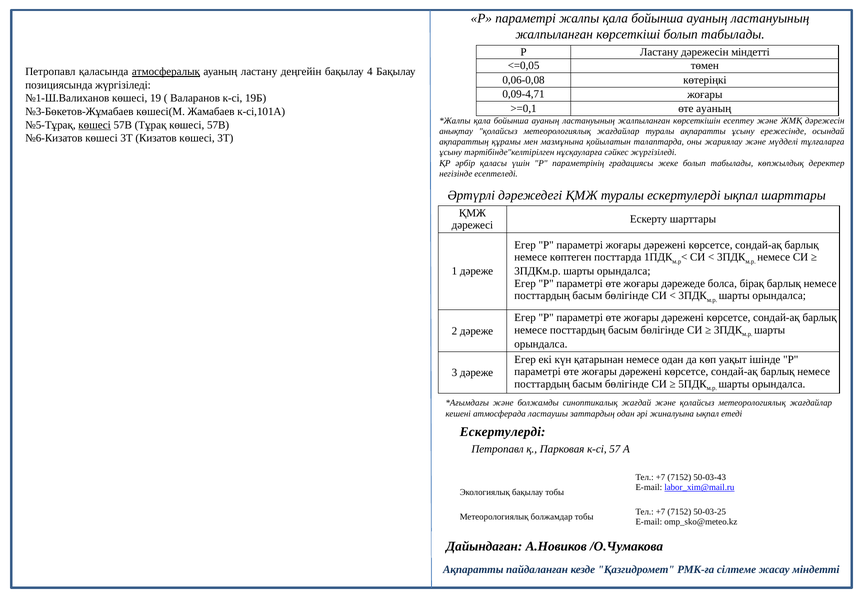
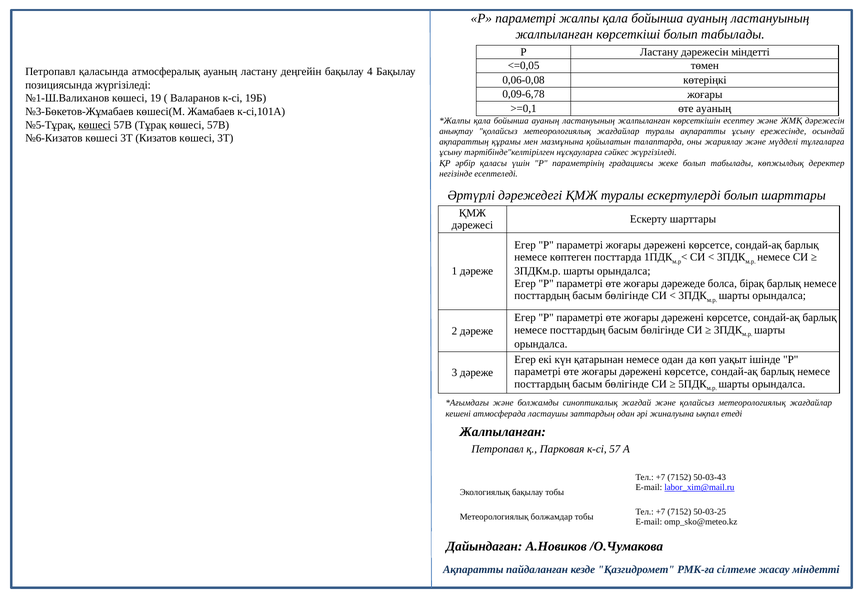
атмосфералық underline: present -> none
0,09-4,71: 0,09-4,71 -> 0,09-6,78
ескертулерді ықпал: ықпал -> болып
Ескертулерді at (503, 432): Ескертулерді -> Жалпыланған
